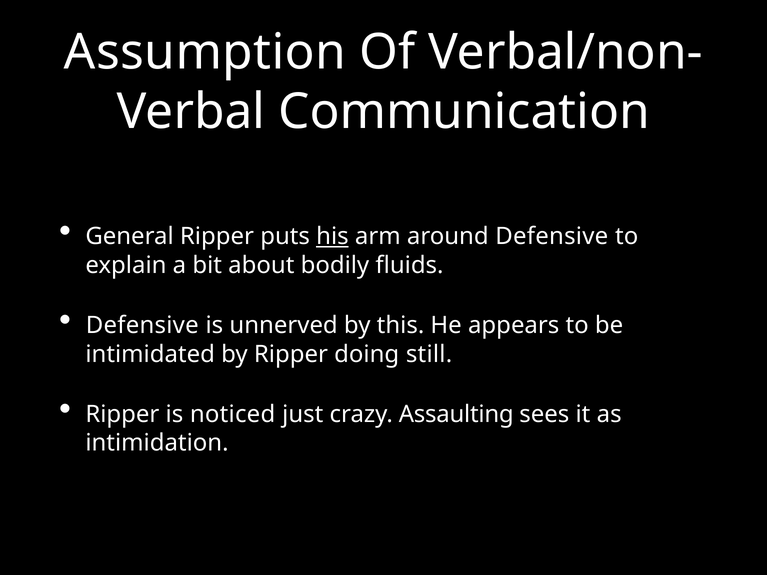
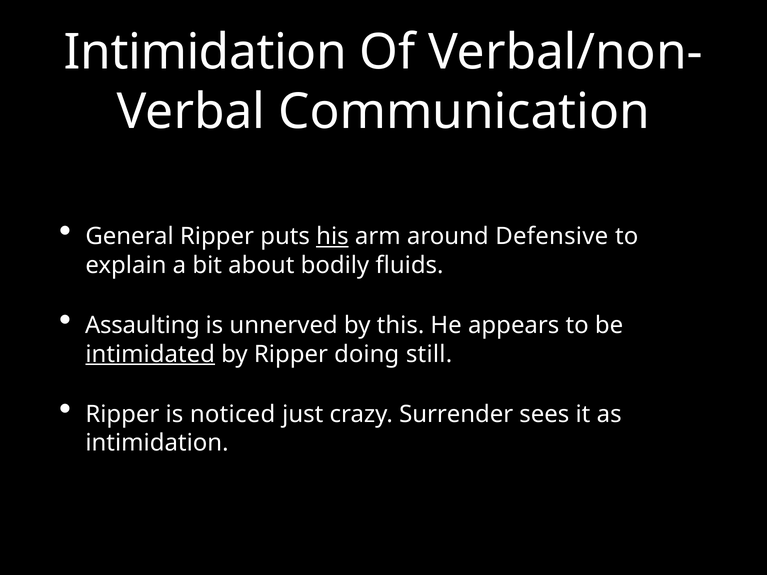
Assumption at (205, 52): Assumption -> Intimidation
Defensive at (142, 325): Defensive -> Assaulting
intimidated underline: none -> present
Assaulting: Assaulting -> Surrender
